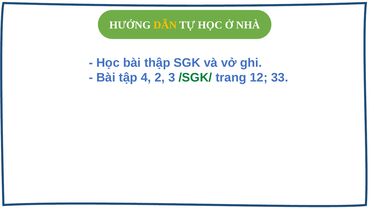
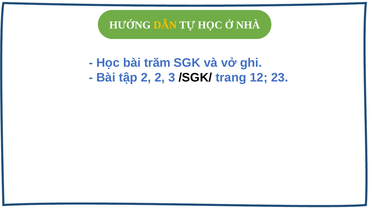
thập: thập -> trăm
tập 4: 4 -> 2
/SGK/ colour: green -> black
33: 33 -> 23
